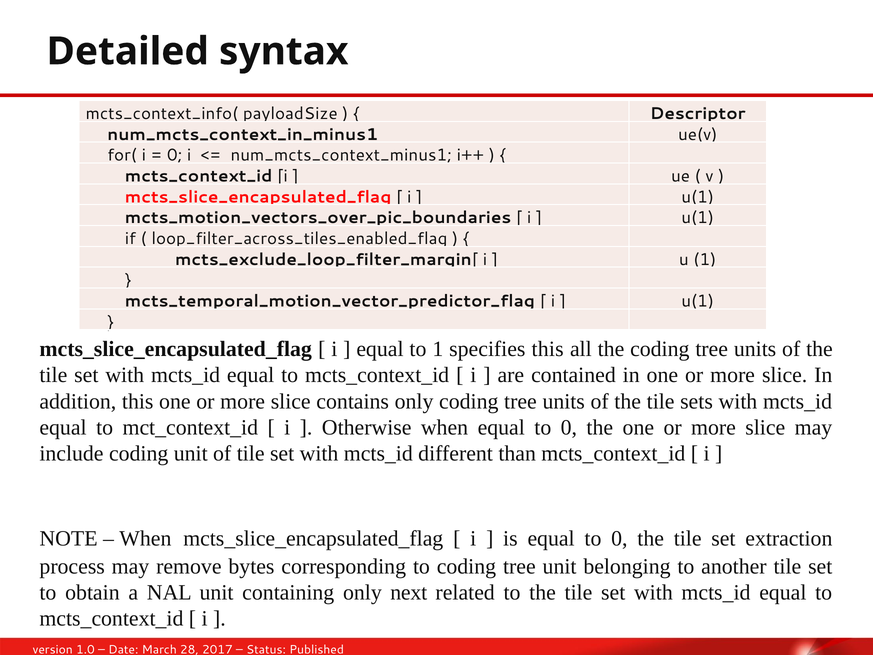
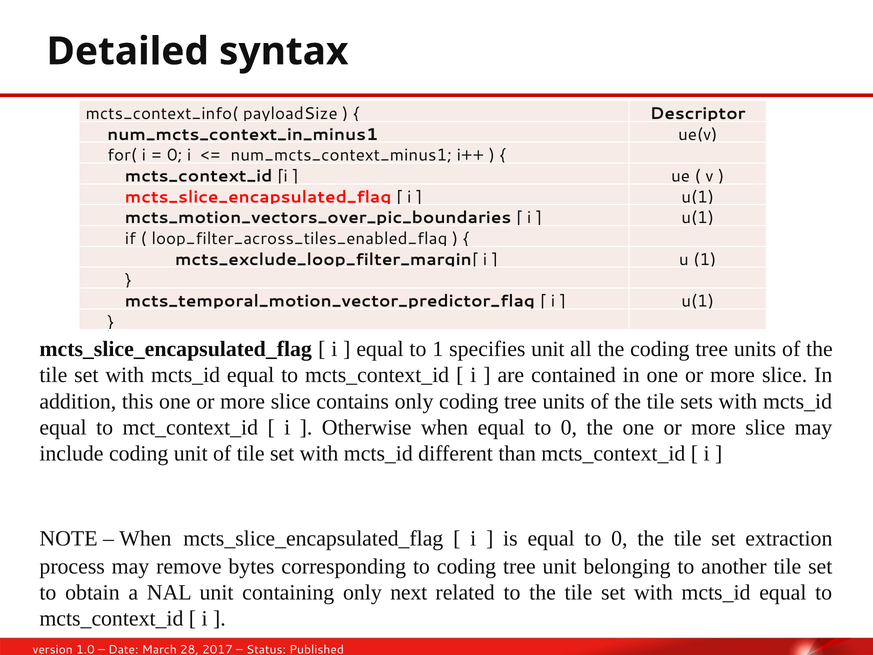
specifies this: this -> unit
